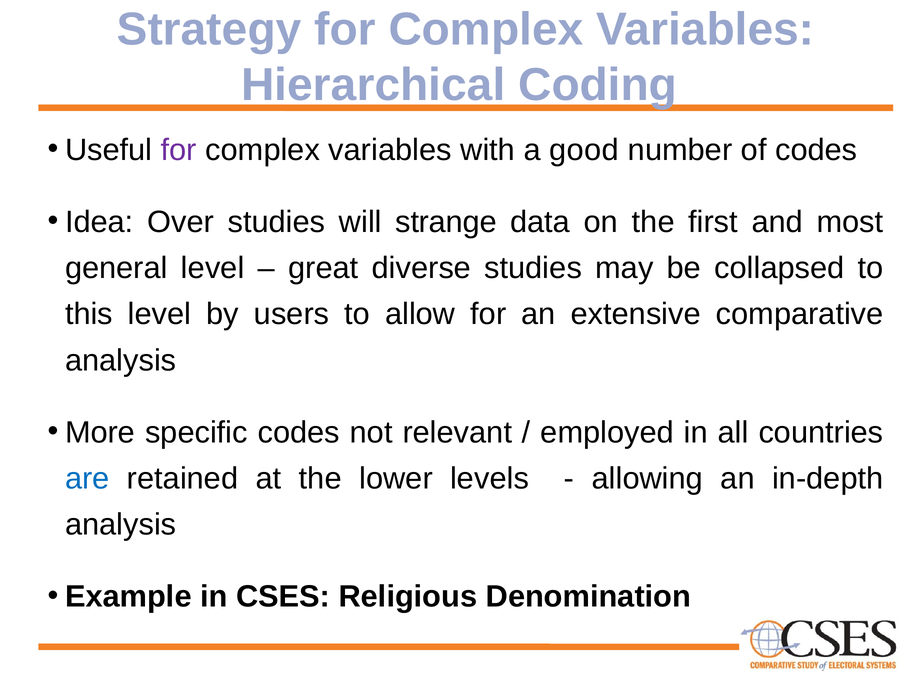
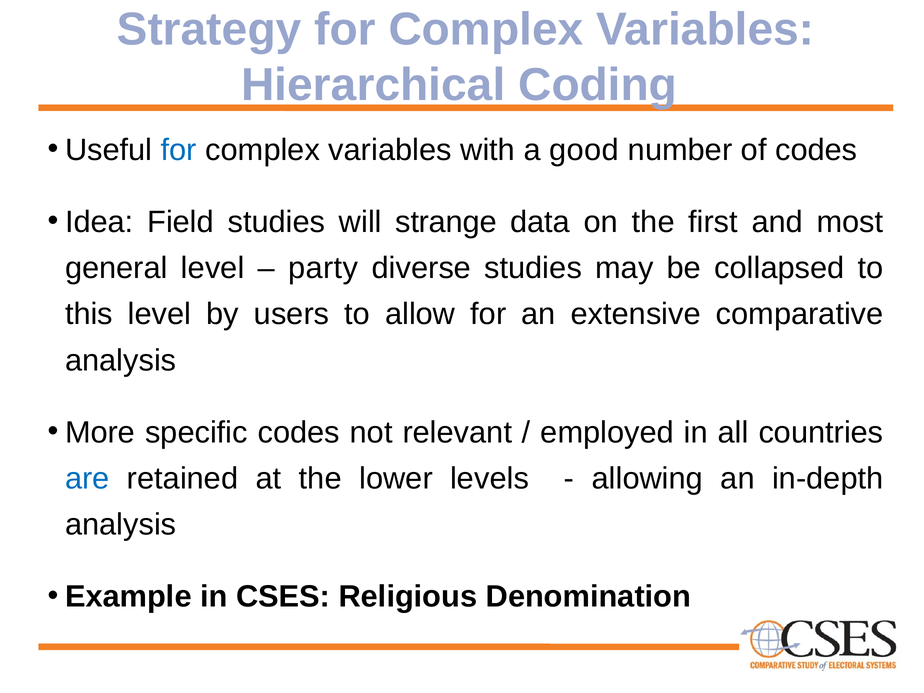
for at (179, 150) colour: purple -> blue
Over: Over -> Field
great: great -> party
